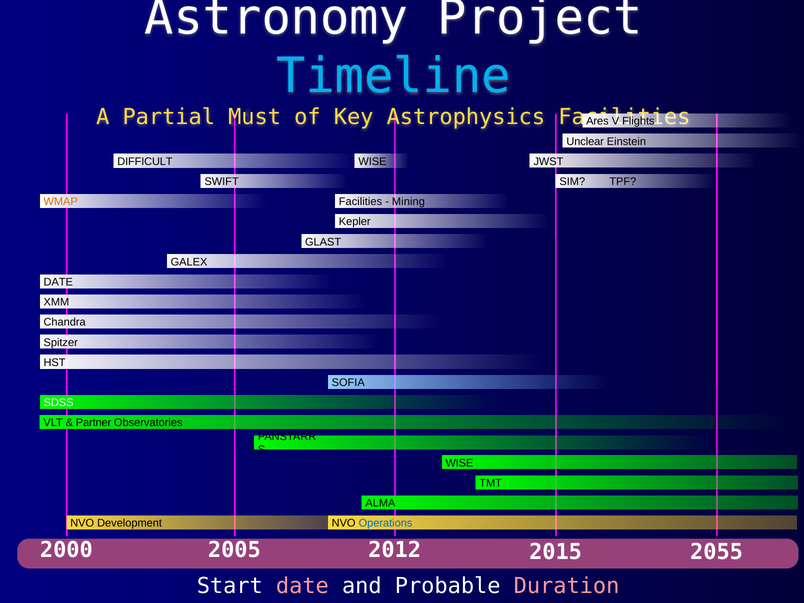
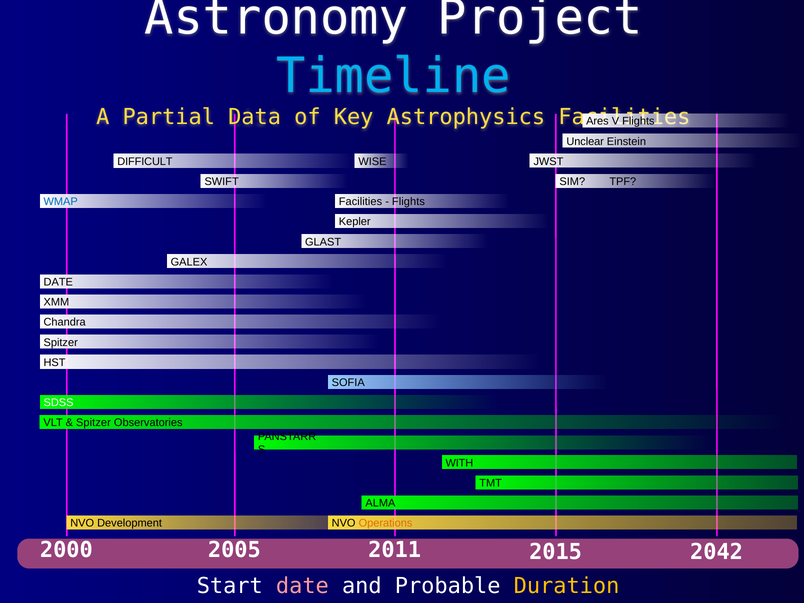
Must: Must -> Data
WMAP colour: orange -> blue
Mining at (408, 202): Mining -> Flights
Partner at (94, 423): Partner -> Spitzer
WISE at (459, 463): WISE -> WITH
Operations colour: blue -> orange
2012: 2012 -> 2011
2055: 2055 -> 2042
Duration colour: pink -> yellow
